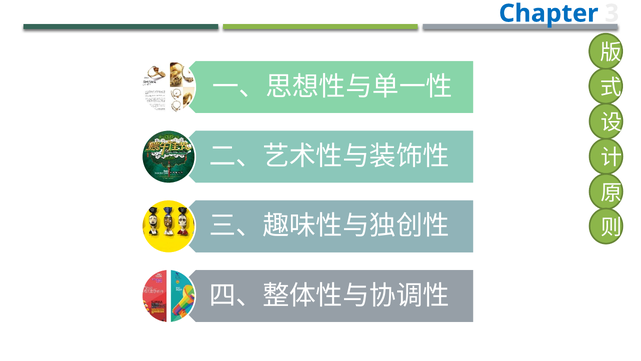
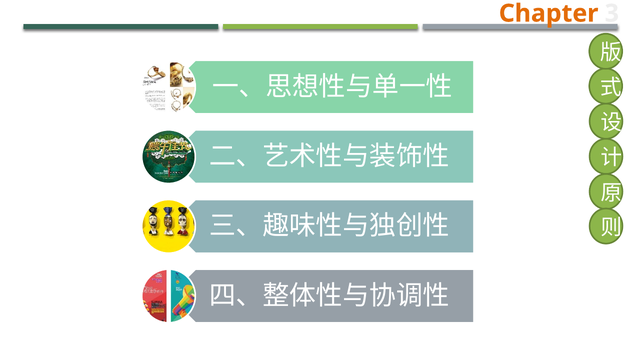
Chapter colour: blue -> orange
